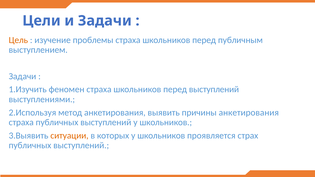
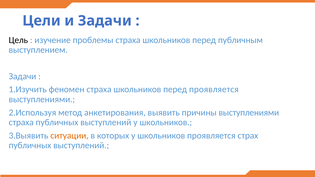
Цель colour: orange -> black
перед выступлений: выступлений -> проявляется
причины анкетирования: анкетирования -> выступлениями
